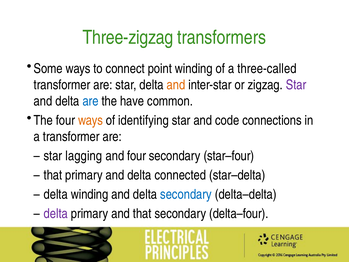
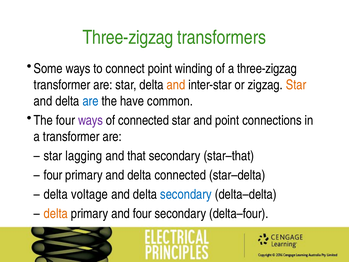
a three-called: three-called -> three-zigzag
Star at (296, 85) colour: purple -> orange
ways at (90, 120) colour: orange -> purple
of identifying: identifying -> connected
and code: code -> point
and four: four -> that
star–four: star–four -> star–that
that at (53, 175): that -> four
delta winding: winding -> voltage
delta at (56, 213) colour: purple -> orange
and that: that -> four
